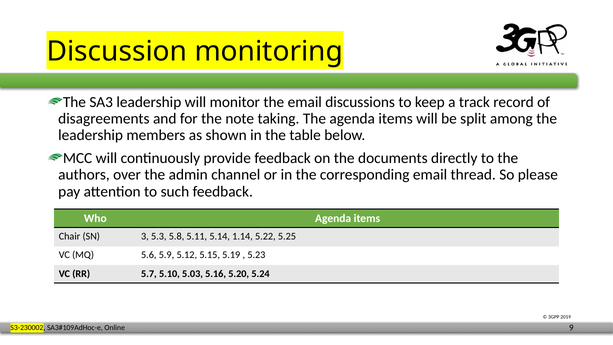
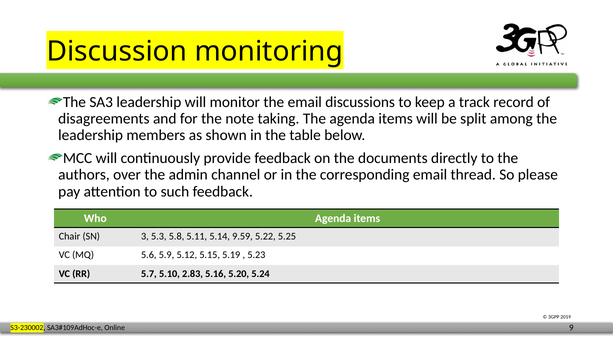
1.14: 1.14 -> 9.59
5.03: 5.03 -> 2.83
